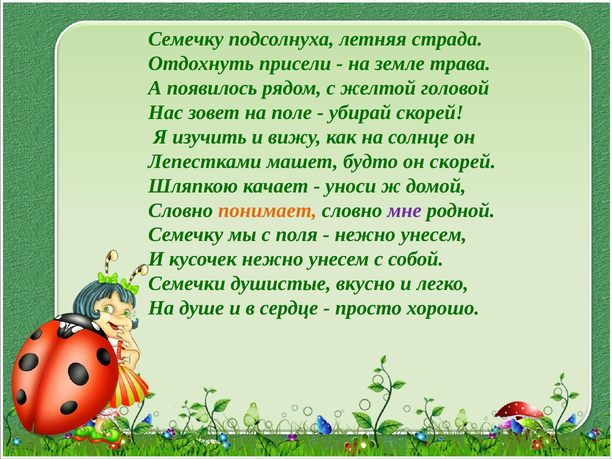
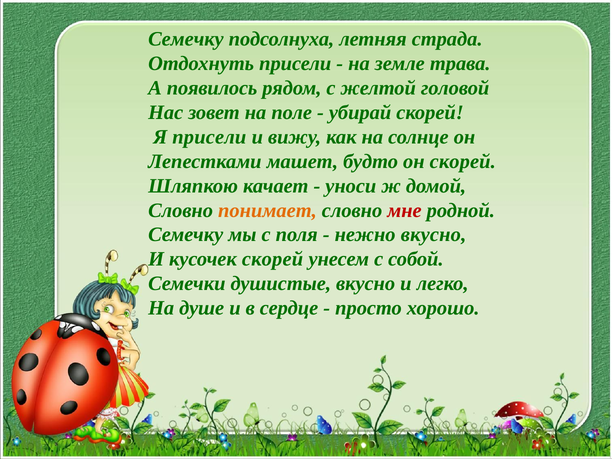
Я изучить: изучить -> присели
мне colour: purple -> red
унесем at (434, 235): унесем -> вкусно
кусочек нежно: нежно -> скорей
